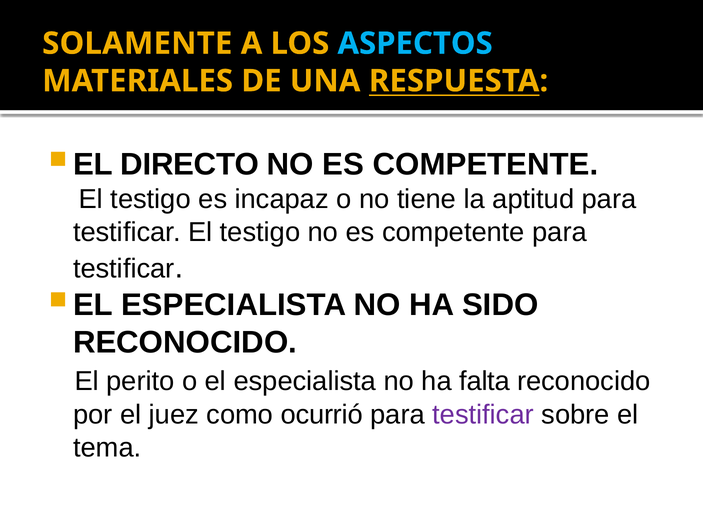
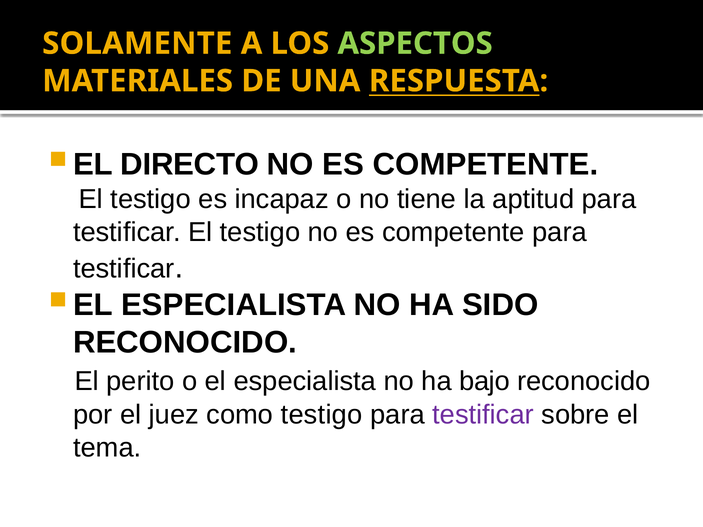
ASPECTOS colour: light blue -> light green
falta: falta -> bajo
como ocurrió: ocurrió -> testigo
